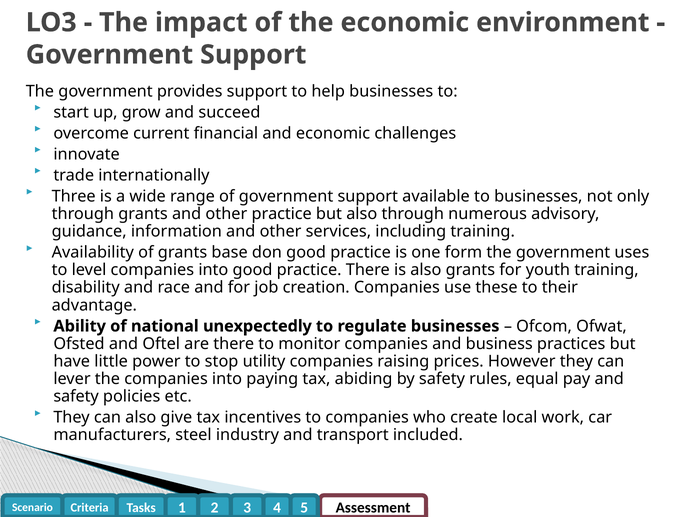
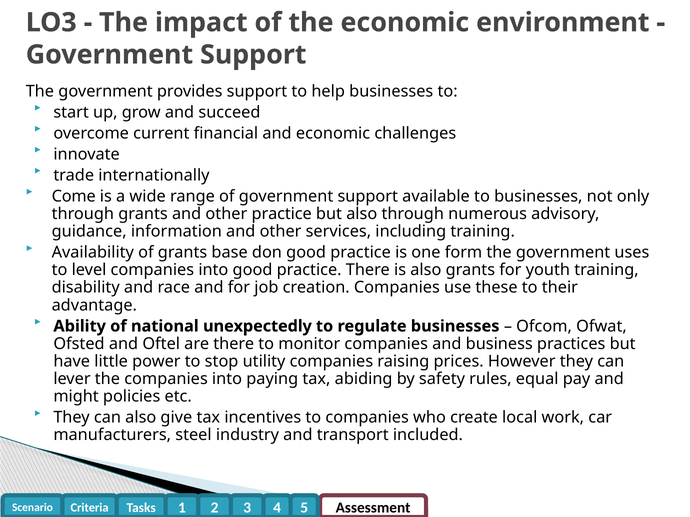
Three: Three -> Come
safety at (76, 397): safety -> might
